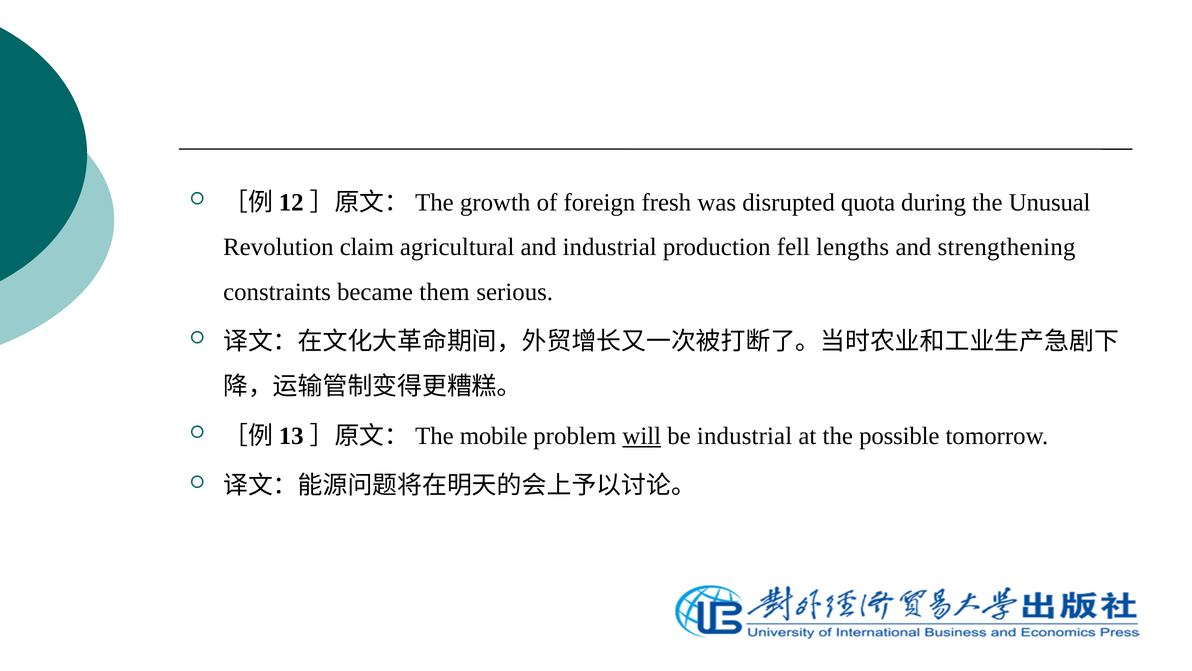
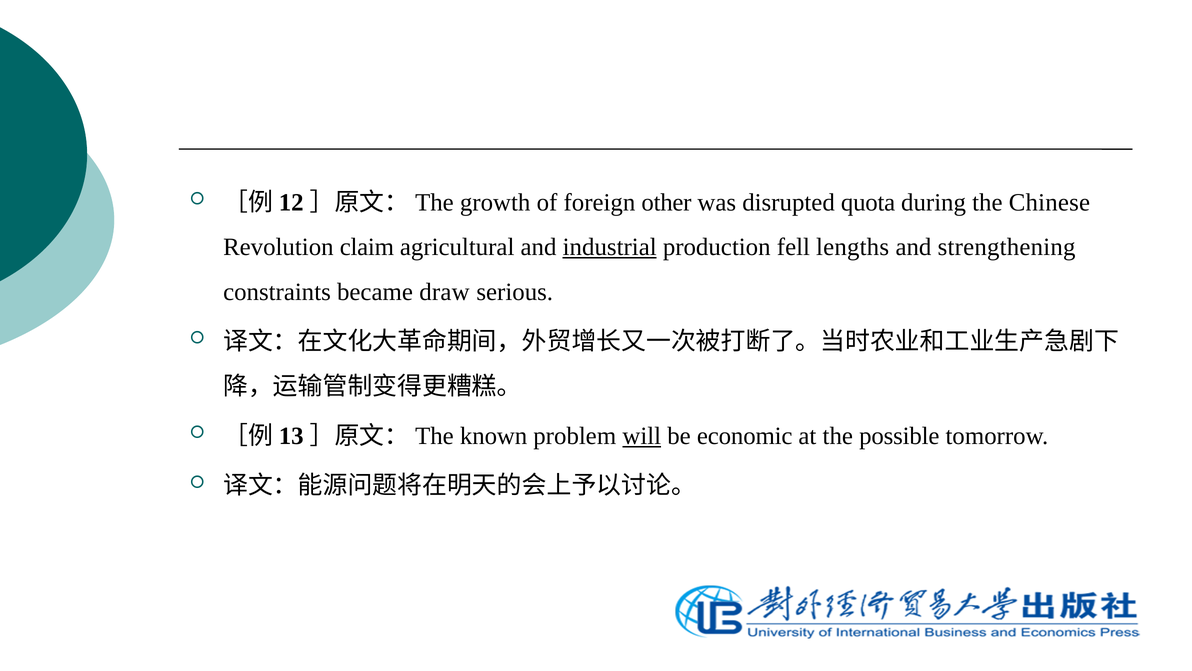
fresh: fresh -> other
Unusual: Unusual -> Chinese
industrial at (610, 247) underline: none -> present
them: them -> draw
mobile: mobile -> known
be industrial: industrial -> economic
